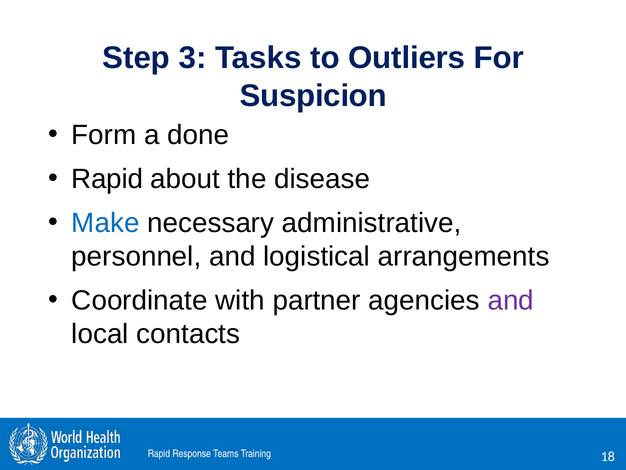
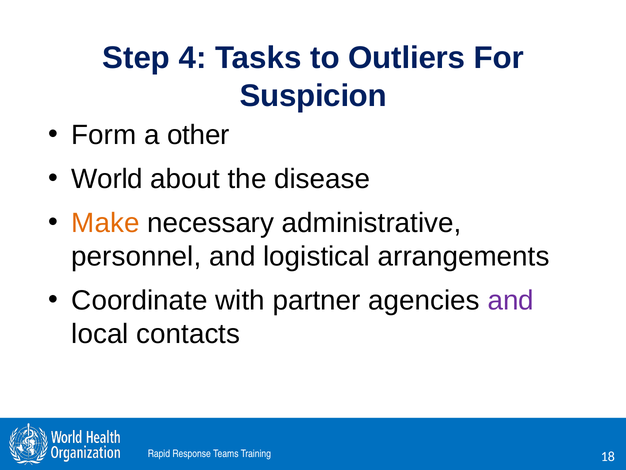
3: 3 -> 4
done: done -> other
Rapid at (107, 179): Rapid -> World
Make colour: blue -> orange
